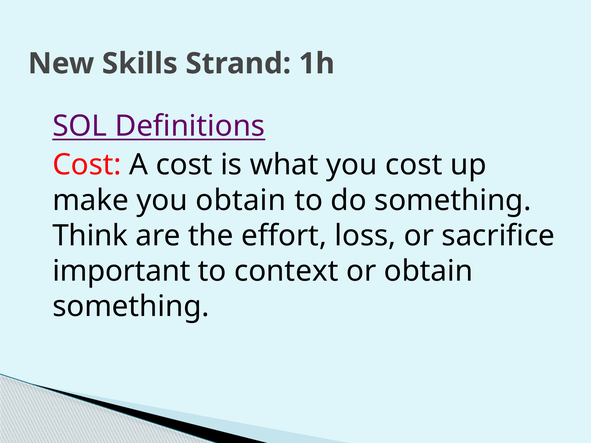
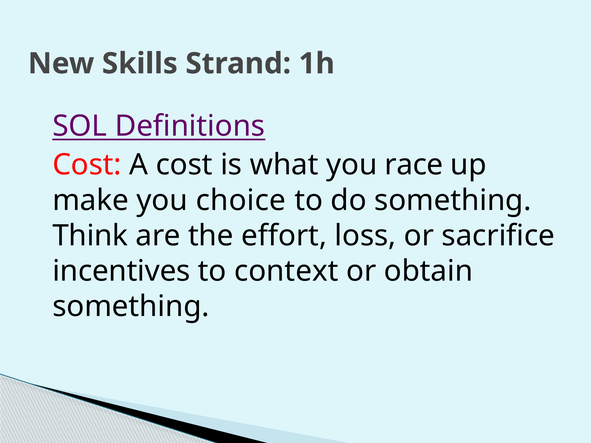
you cost: cost -> race
you obtain: obtain -> choice
important: important -> incentives
